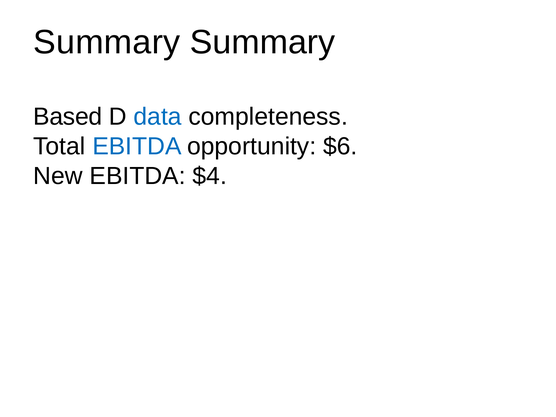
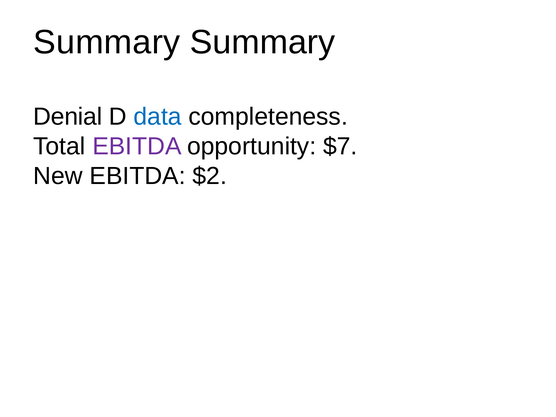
Based: Based -> Denial
EBITDA at (137, 146) colour: blue -> purple
$6: $6 -> $7
$4: $4 -> $2
